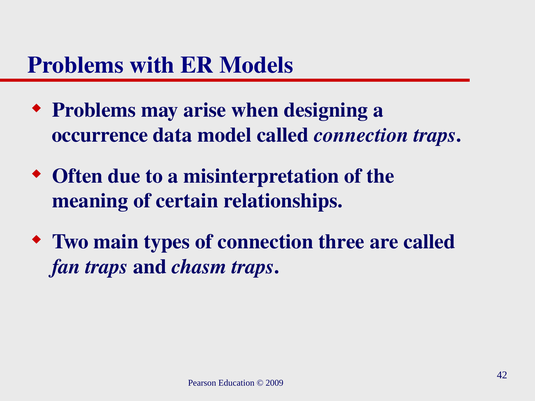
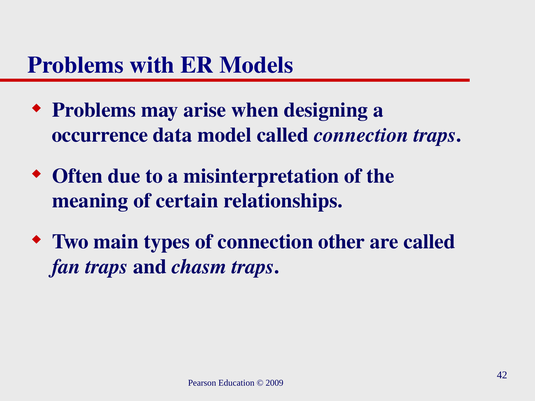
three: three -> other
